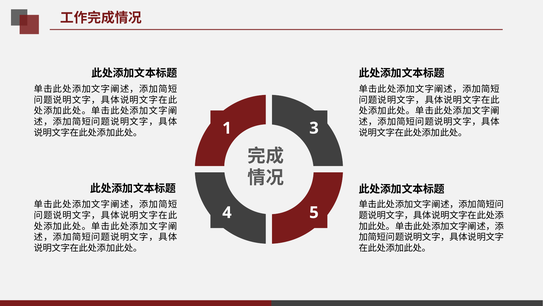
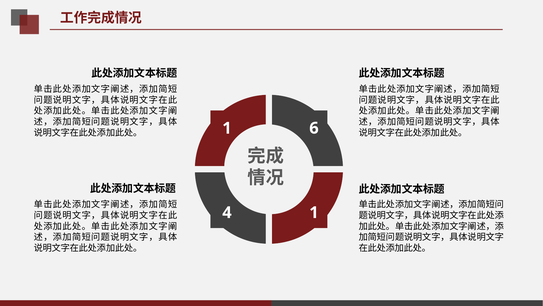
3: 3 -> 6
4 5: 5 -> 1
